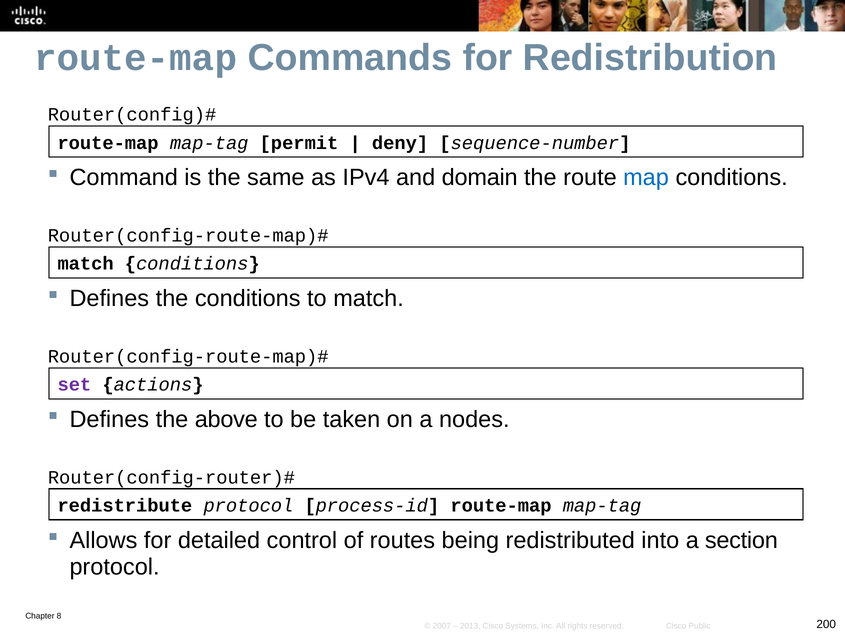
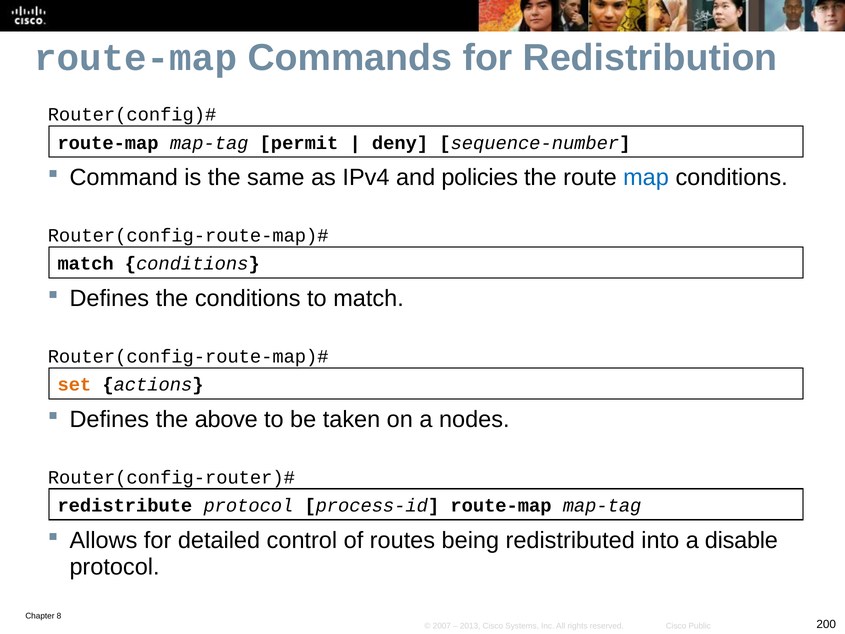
domain: domain -> policies
set colour: purple -> orange
section: section -> disable
